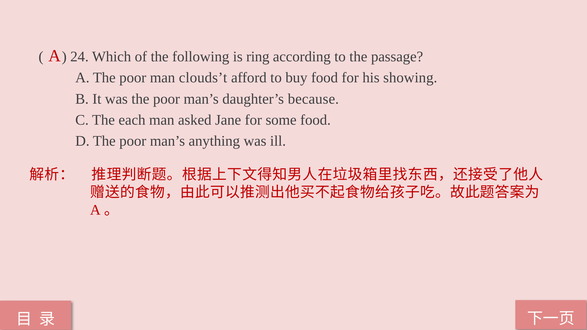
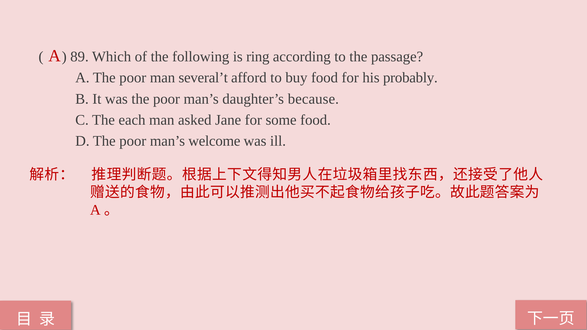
24: 24 -> 89
clouds’t: clouds’t -> several’t
showing: showing -> probably
anything: anything -> welcome
